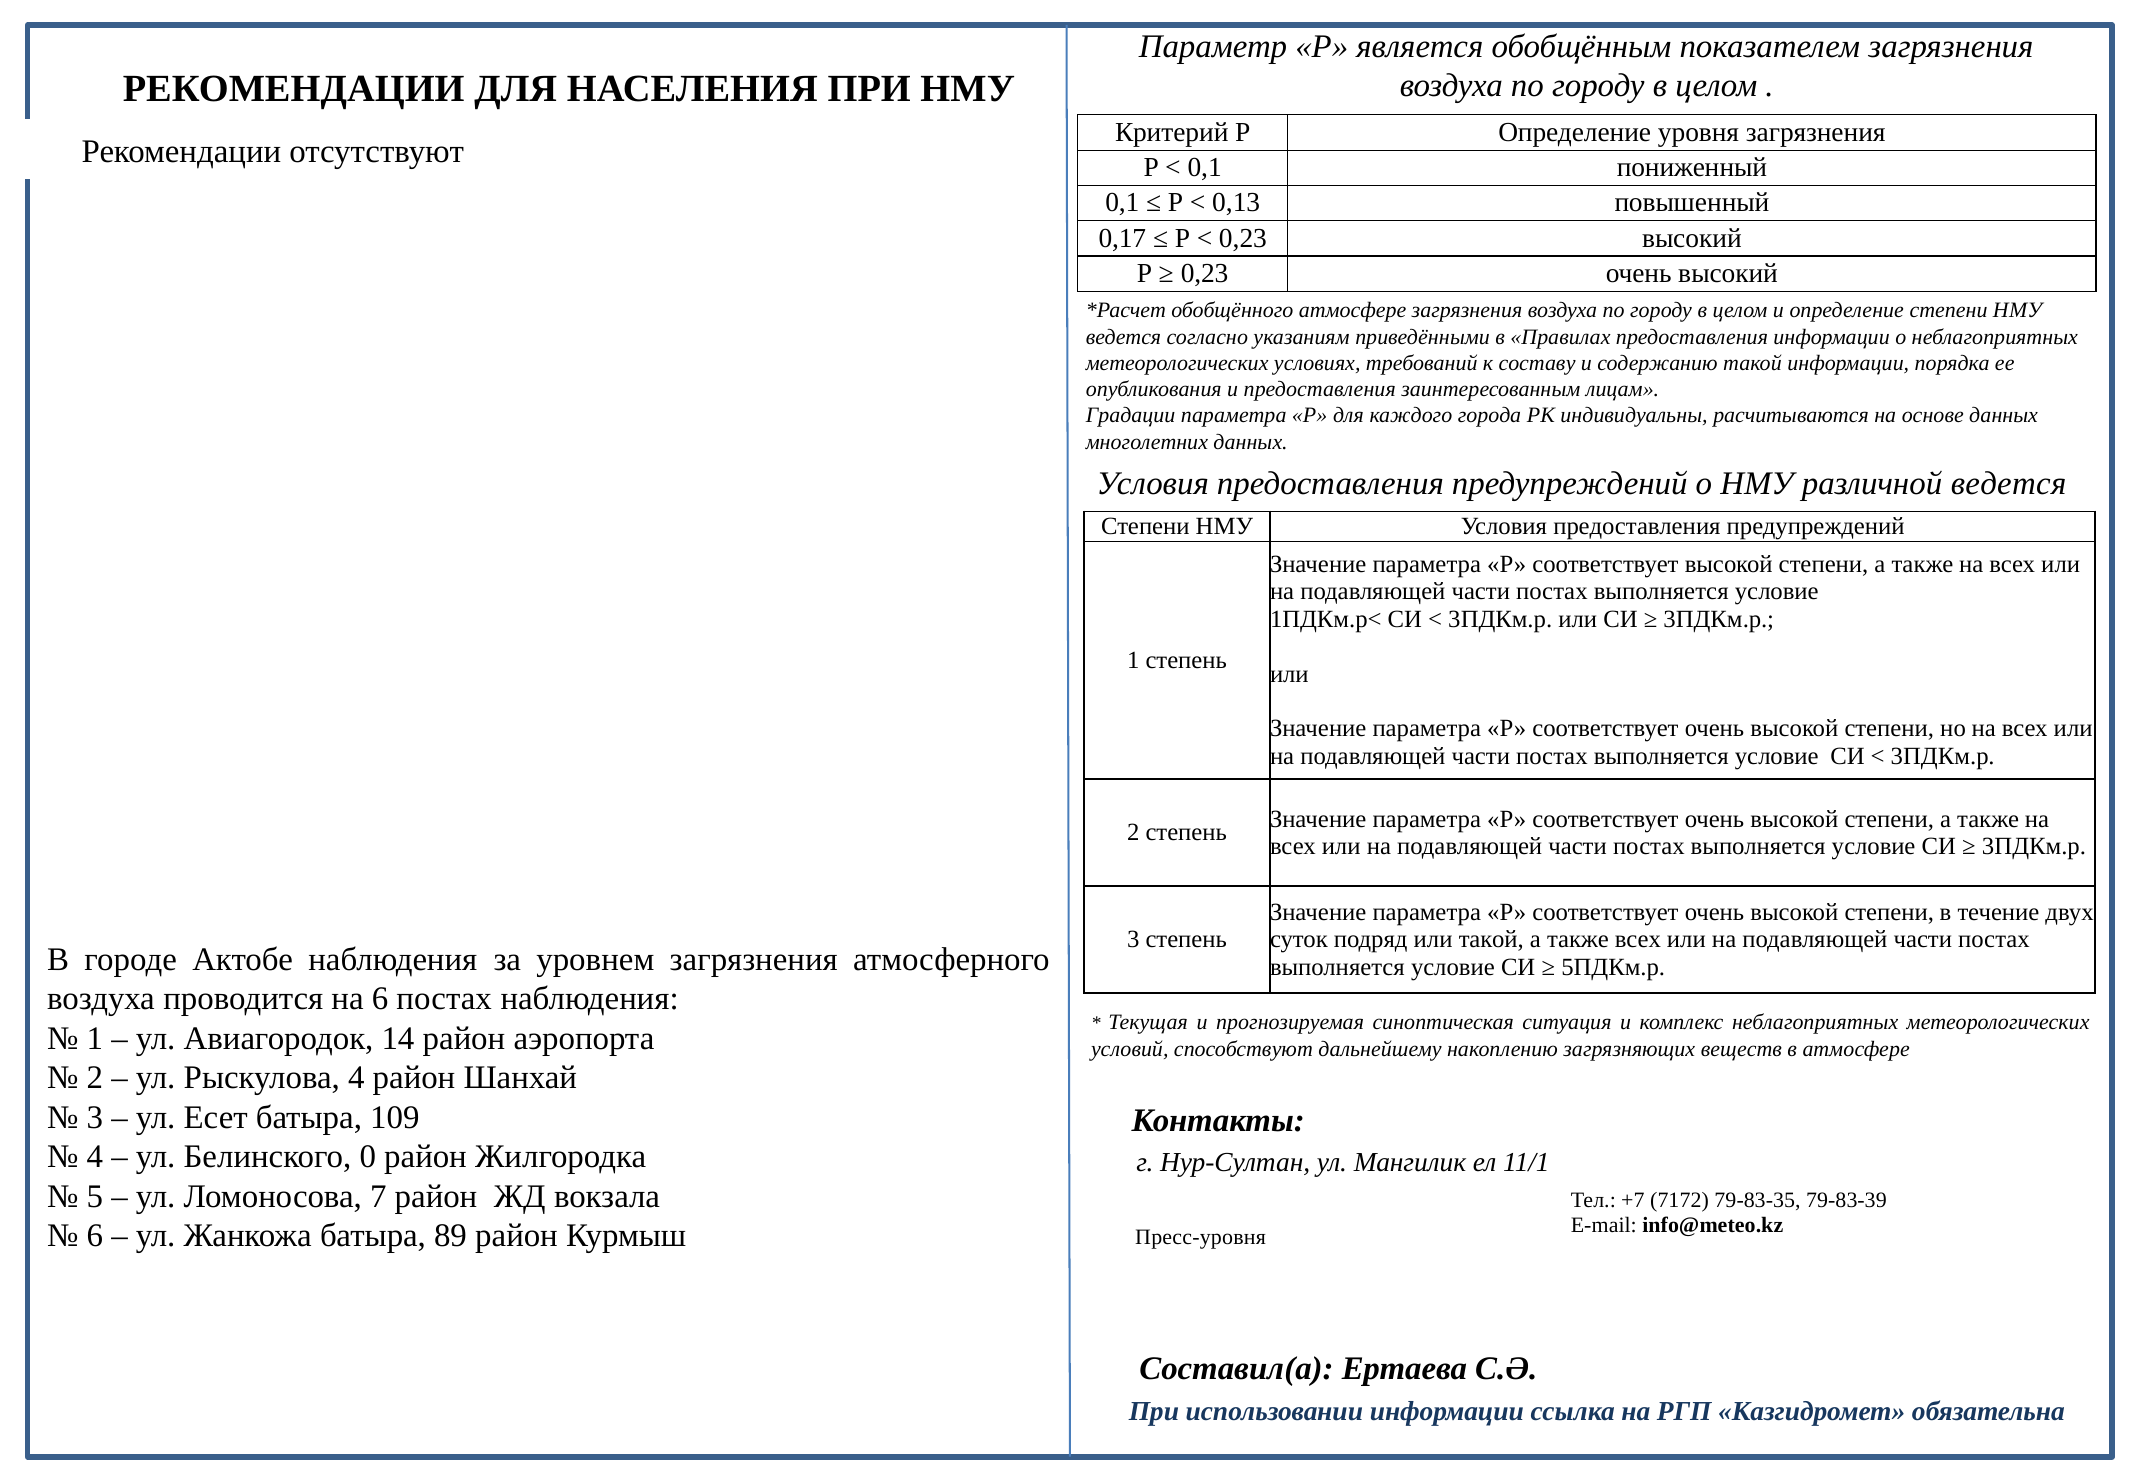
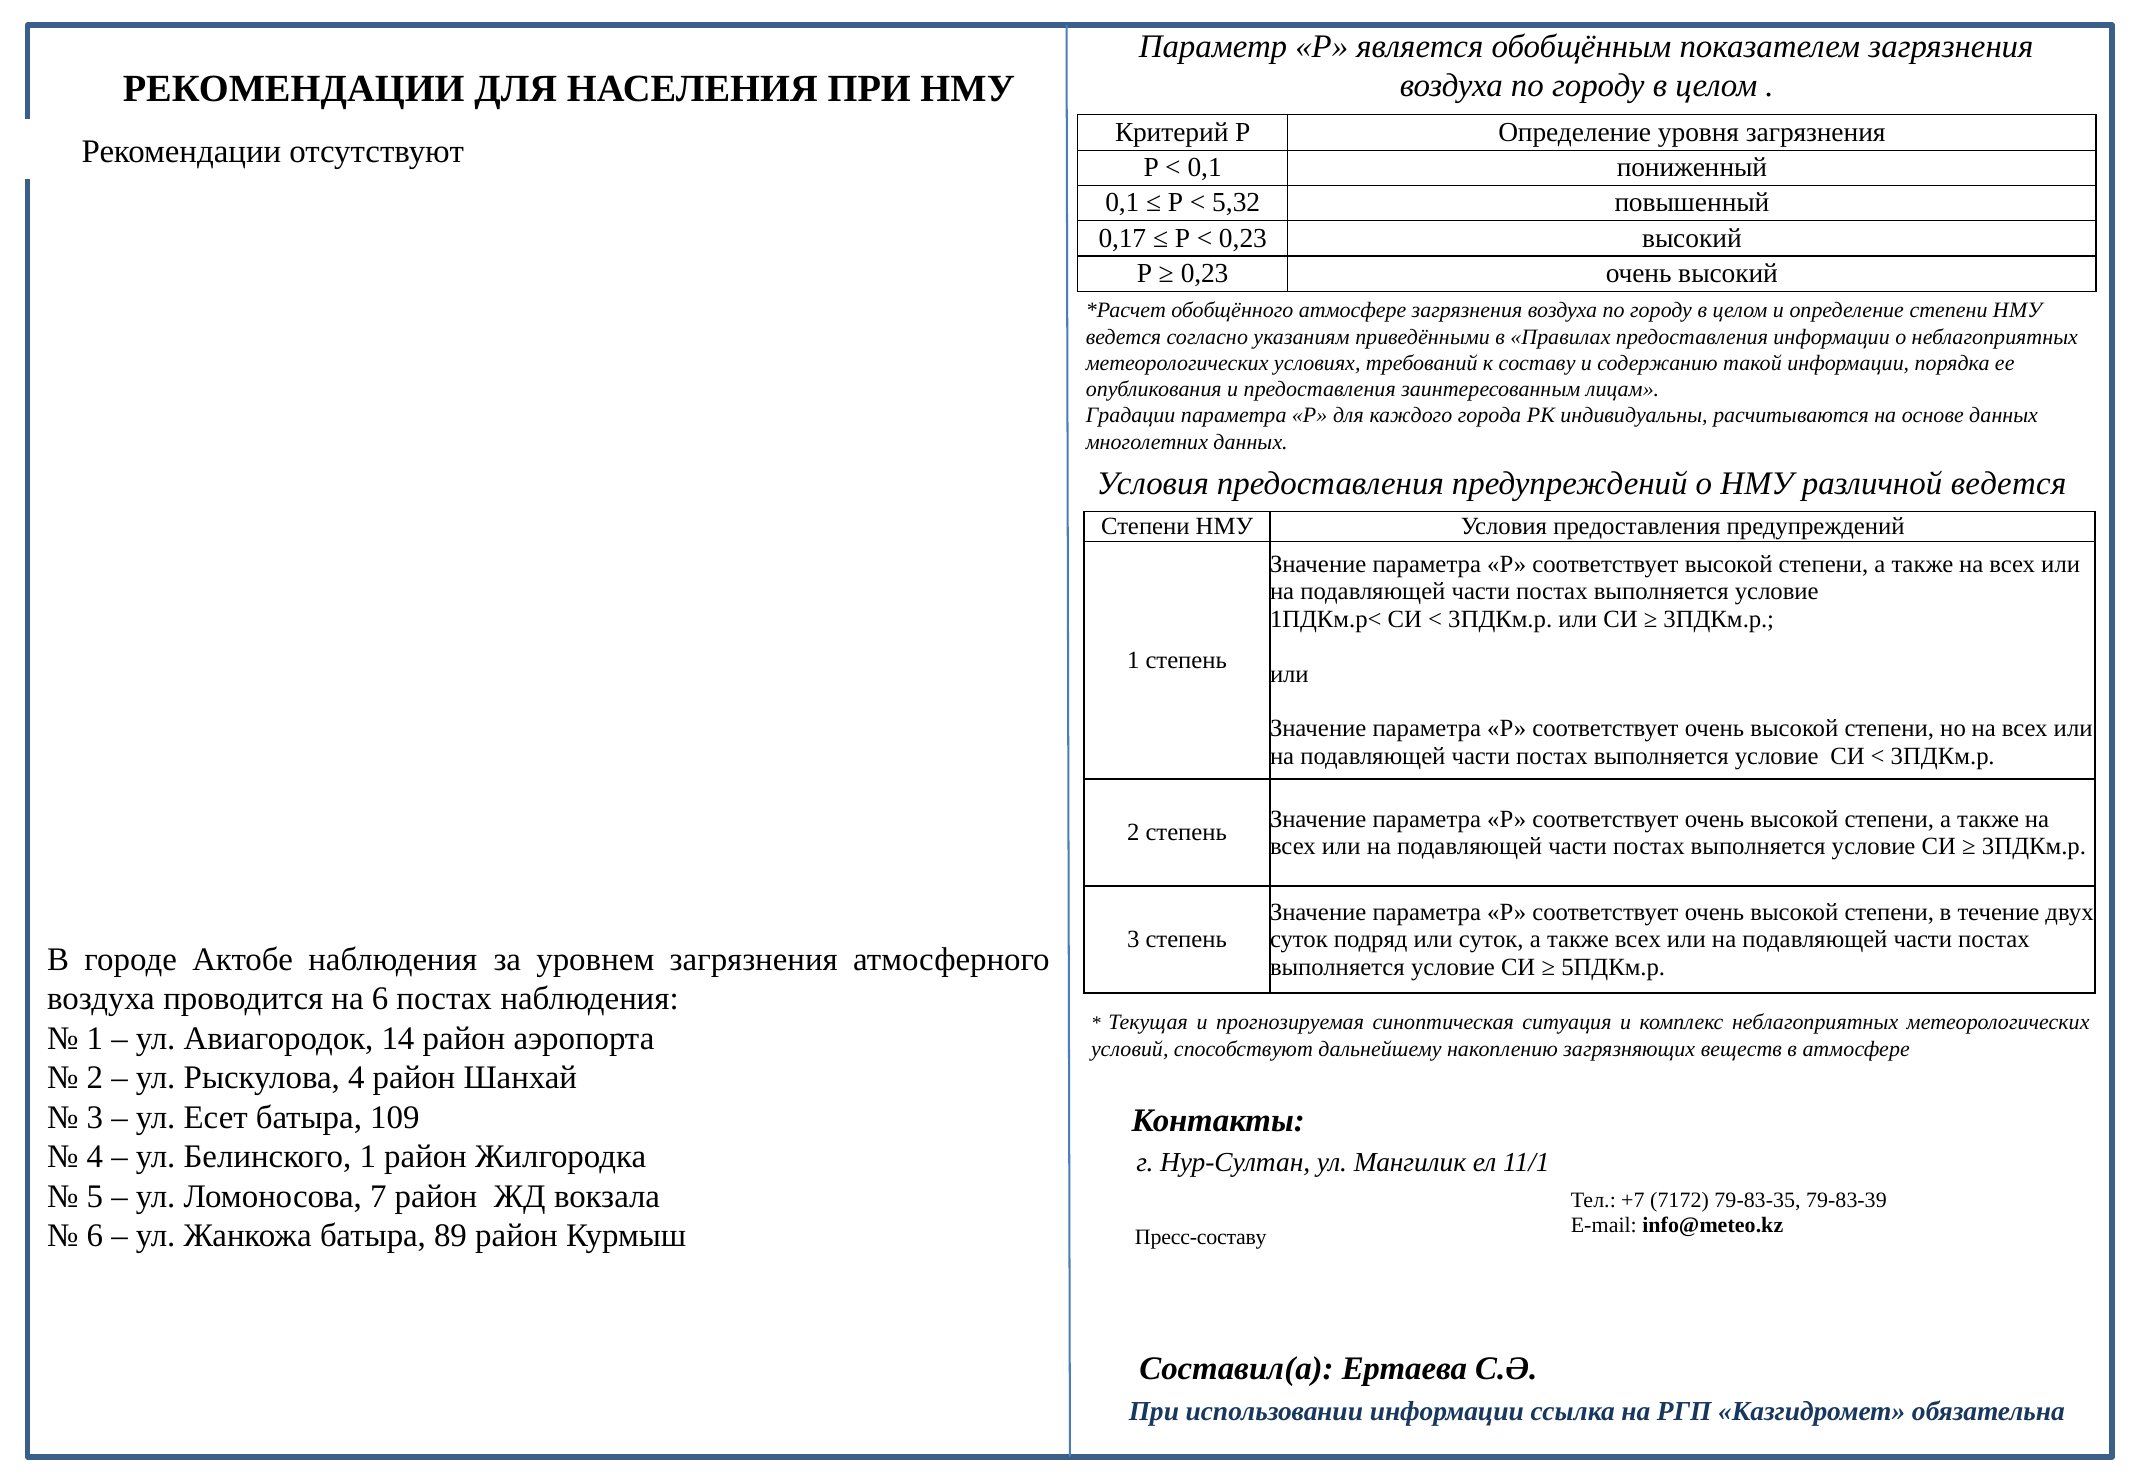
0,13: 0,13 -> 5,32
или такой: такой -> суток
Белинского 0: 0 -> 1
Пресс-уровня: Пресс-уровня -> Пресс-составу
